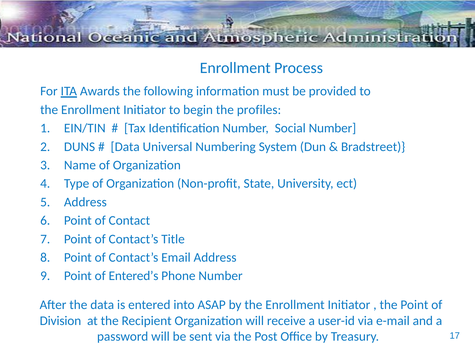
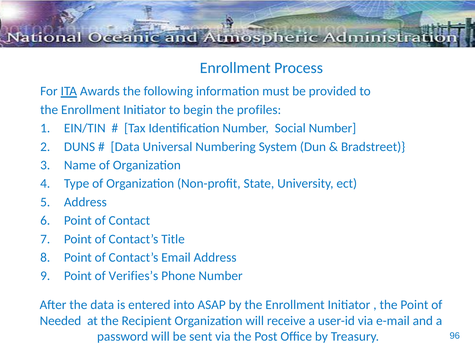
Entered’s: Entered’s -> Verifies’s
Division: Division -> Needed
17: 17 -> 96
